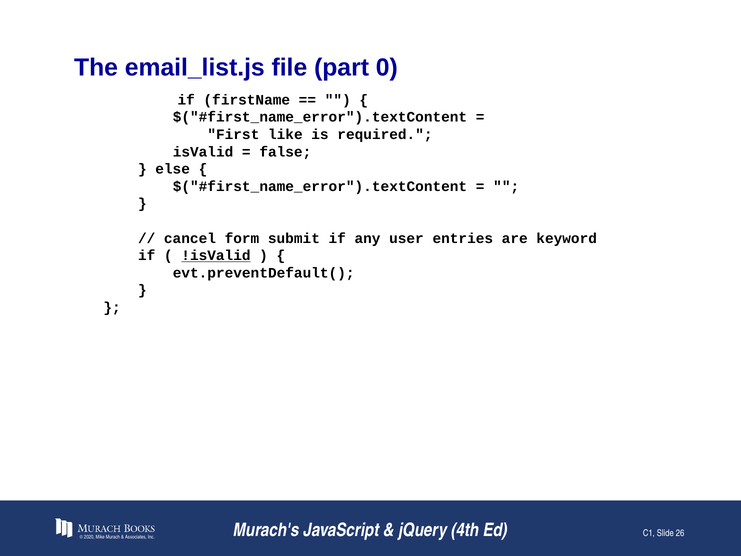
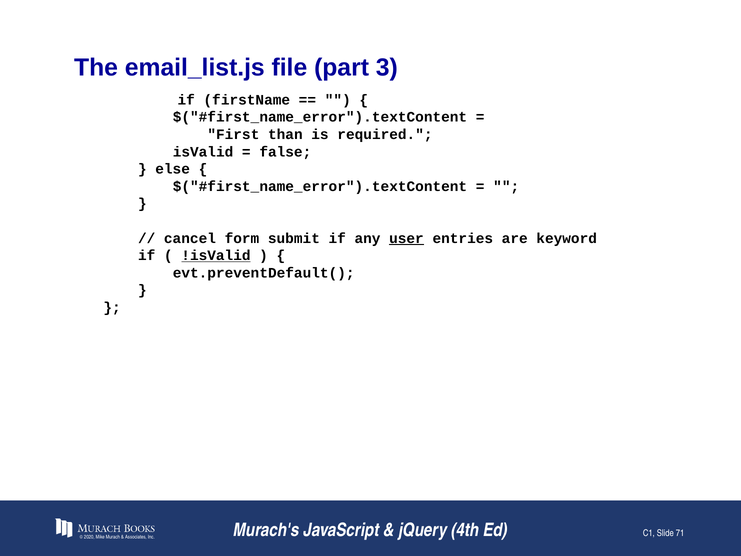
0: 0 -> 3
like: like -> than
user underline: none -> present
26: 26 -> 71
